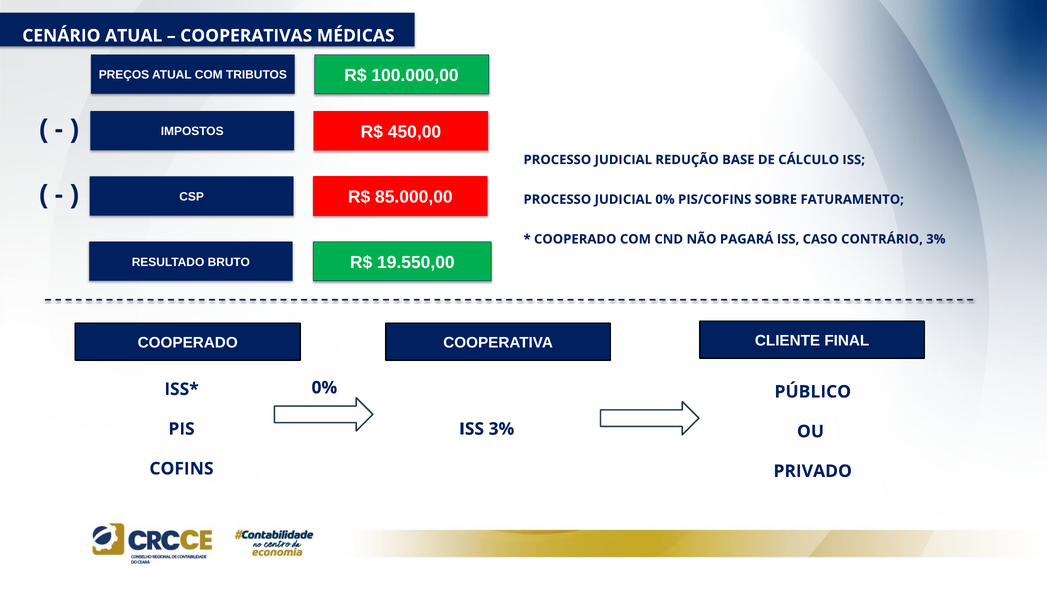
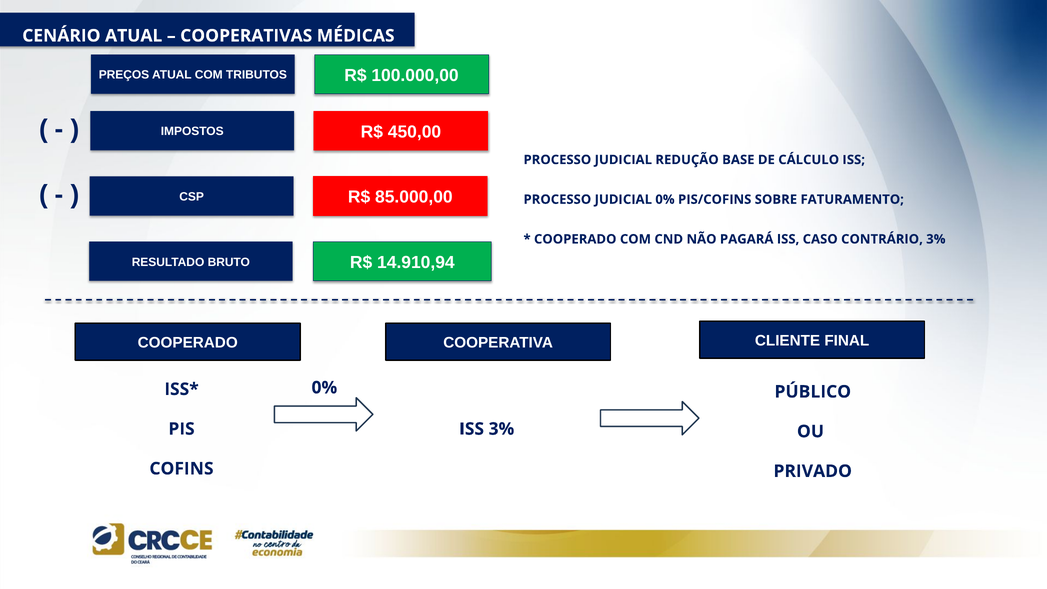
19.550,00: 19.550,00 -> 14.910,94
